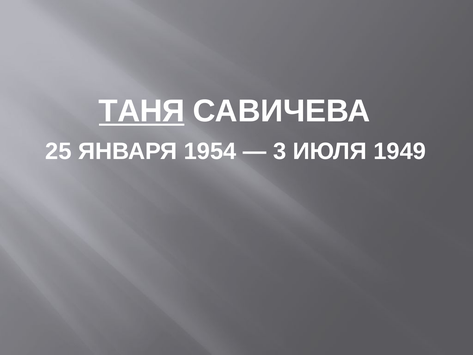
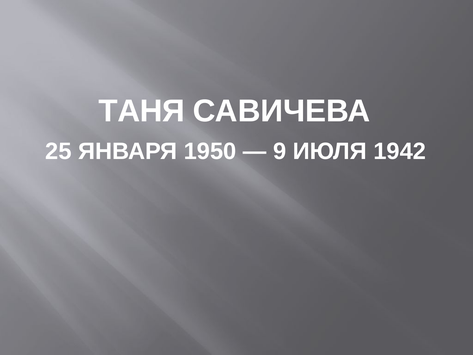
ТАНЯ underline: present -> none
1954: 1954 -> 1950
3: 3 -> 9
1949: 1949 -> 1942
